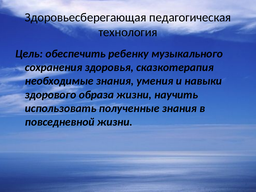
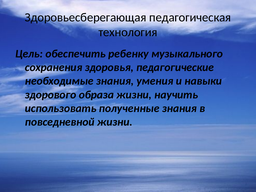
сказкотерапия: сказкотерапия -> педагогические
